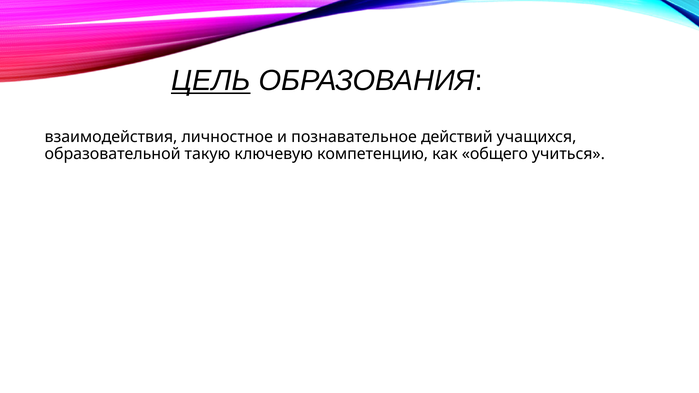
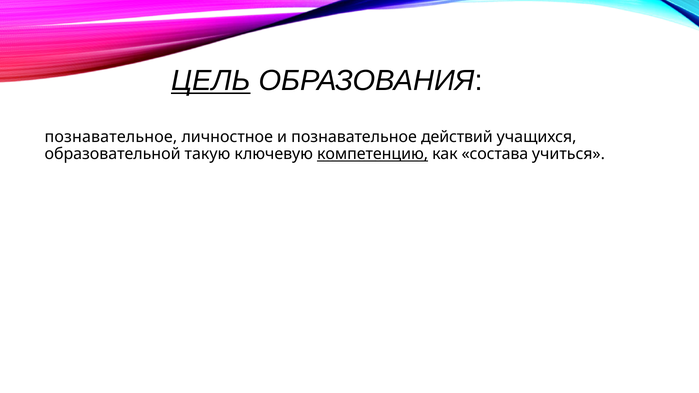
взаимодействия at (111, 137): взаимодействия -> познавательное
компетенцию underline: none -> present
общего: общего -> состава
